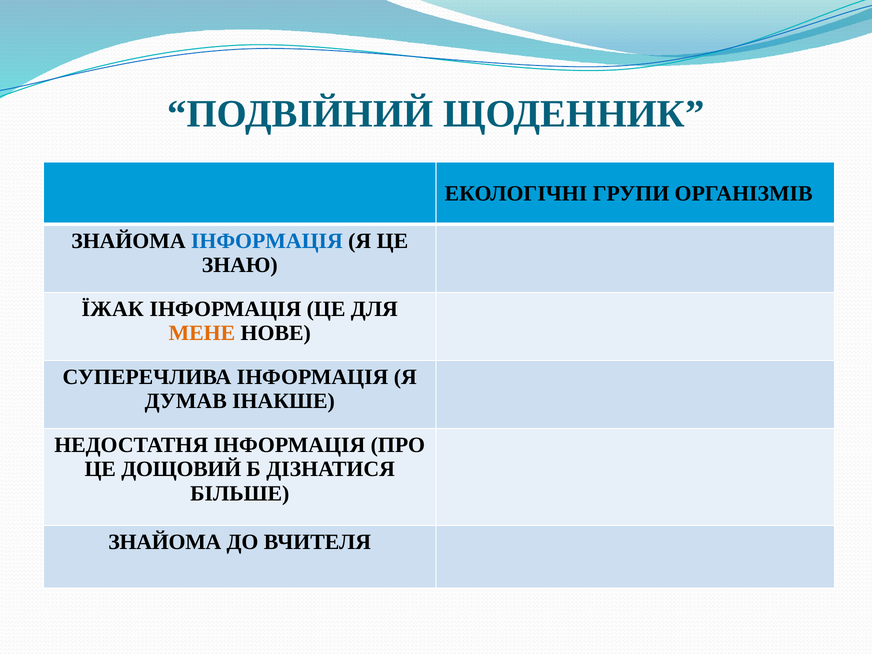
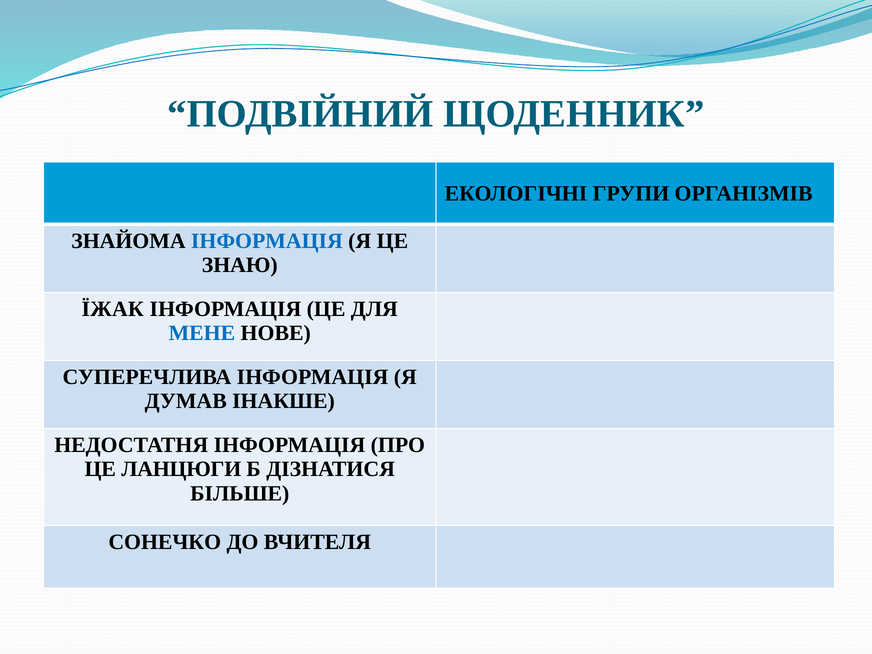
МЕНЕ colour: orange -> blue
ДОЩОВИЙ: ДОЩОВИЙ -> ЛАНЦЮГИ
ЗНАЙОМА at (165, 542): ЗНАЙОМА -> СОНЕЧКО
